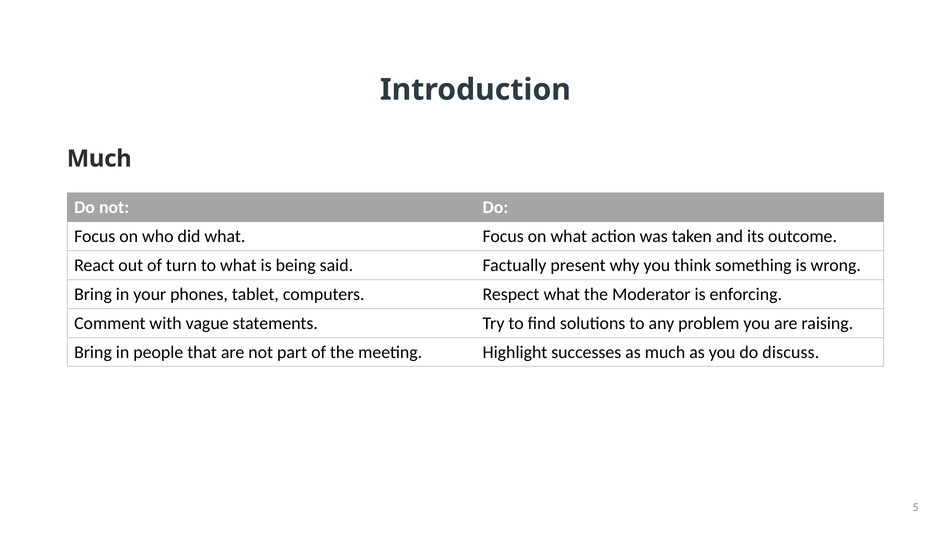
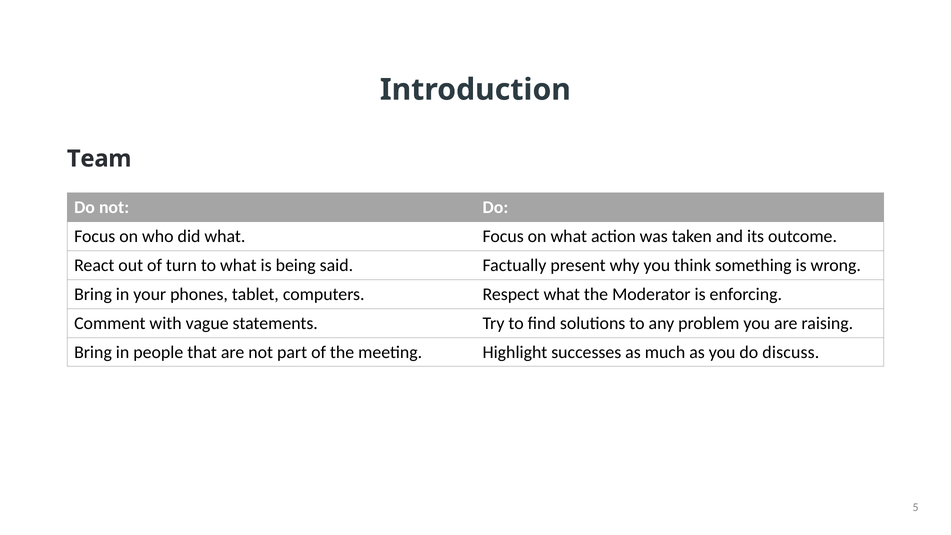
Much at (99, 159): Much -> Team
